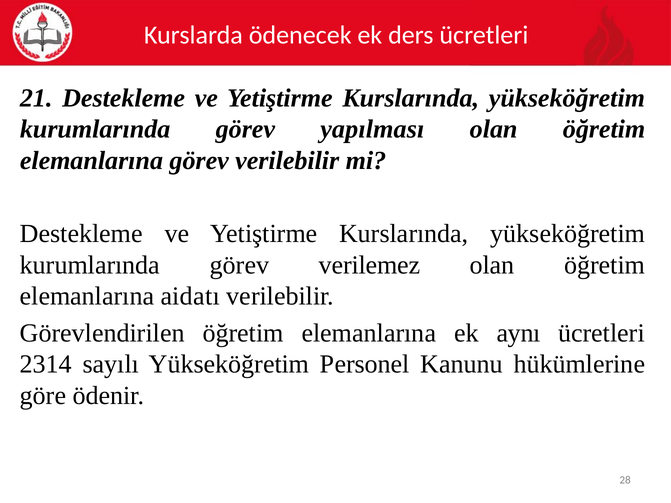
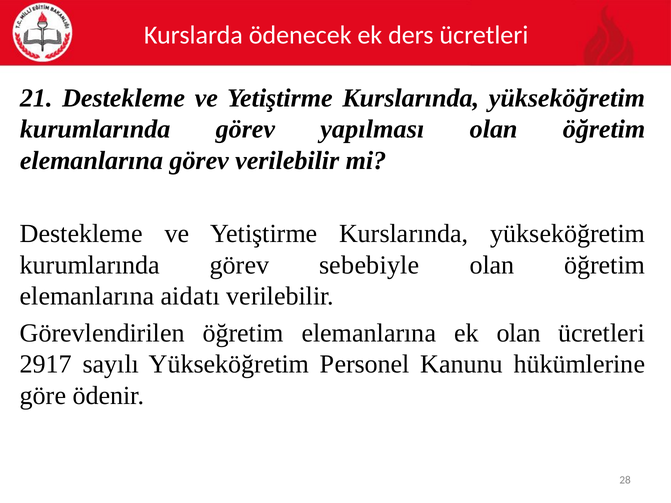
verilemez: verilemez -> sebebiyle
ek aynı: aynı -> olan
2314: 2314 -> 2917
